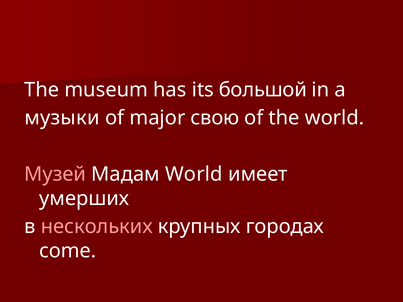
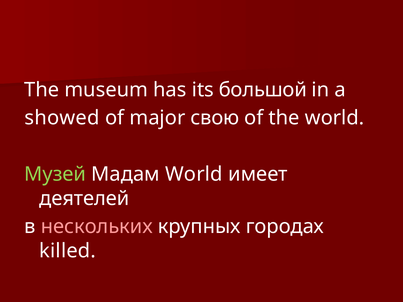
музыки: музыки -> showed
Музей colour: pink -> light green
умерших: умерших -> деятелей
come: come -> killed
